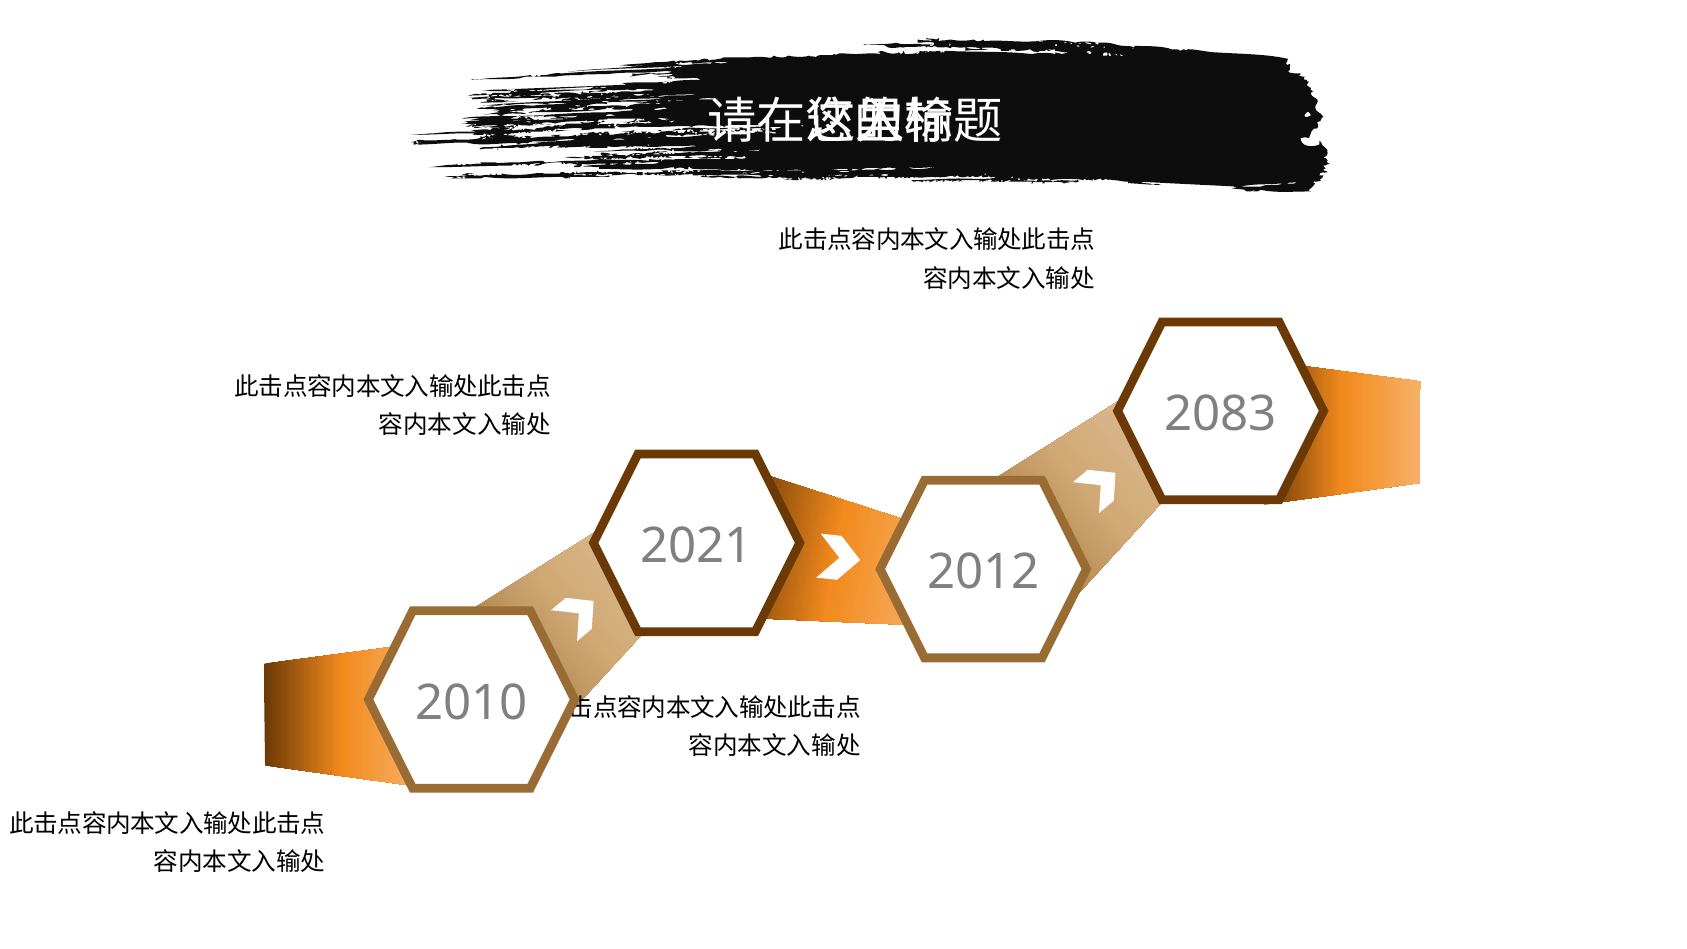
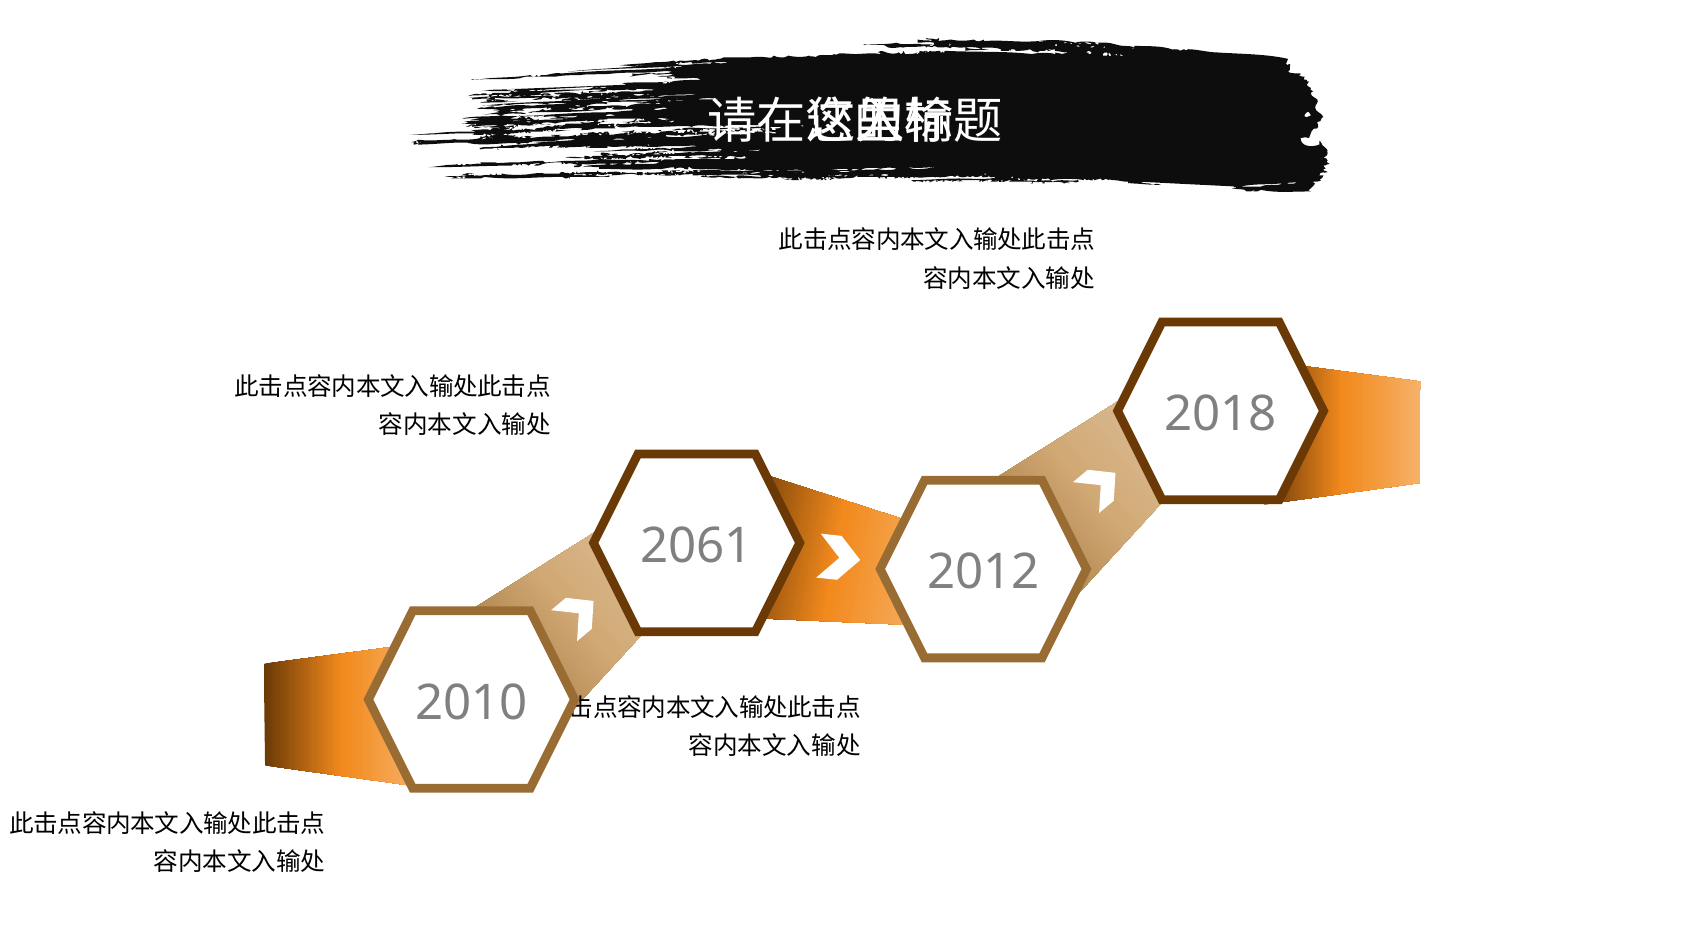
2083: 2083 -> 2018
2021: 2021 -> 2061
